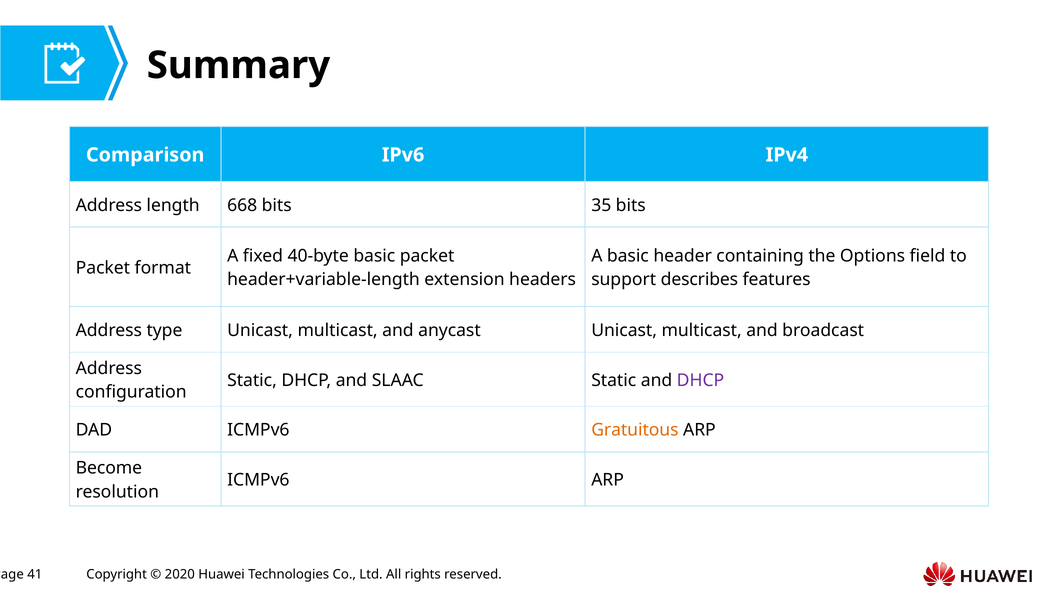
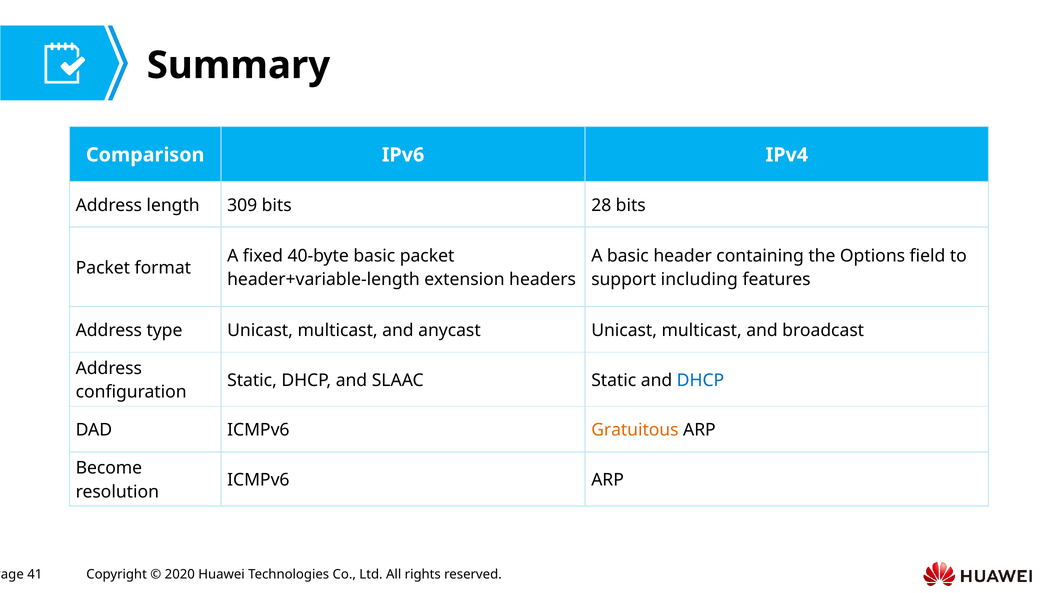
668: 668 -> 309
35: 35 -> 28
describes: describes -> including
DHCP at (700, 381) colour: purple -> blue
